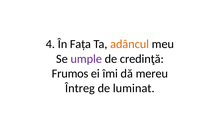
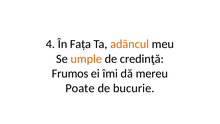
umple colour: purple -> orange
Întreg: Întreg -> Poate
luminat: luminat -> bucurie
